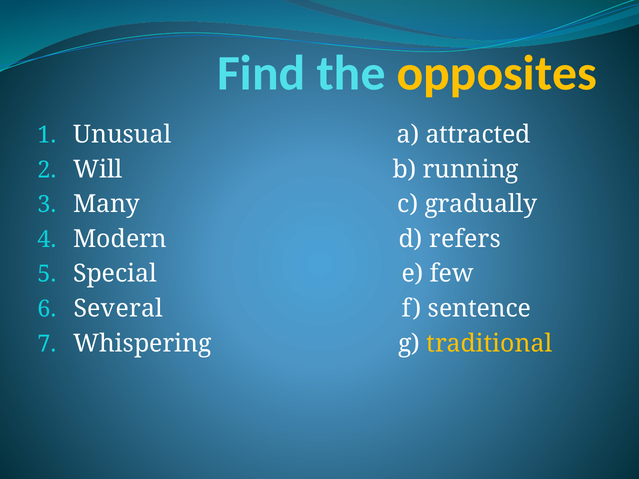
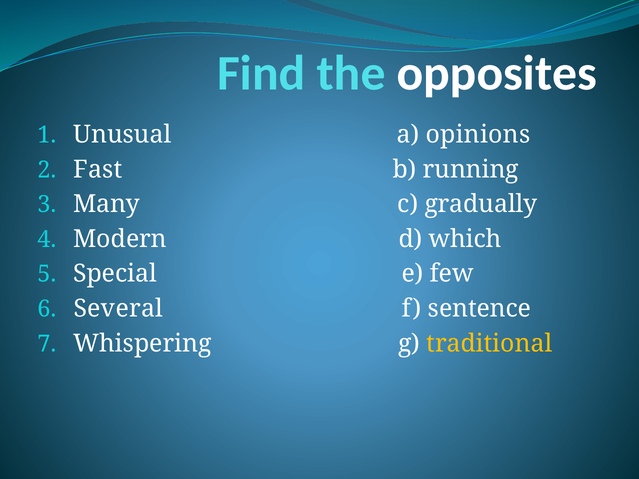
opposites colour: yellow -> white
attracted: attracted -> opinions
Will: Will -> Fast
refers: refers -> which
